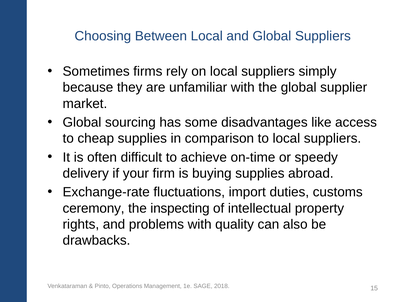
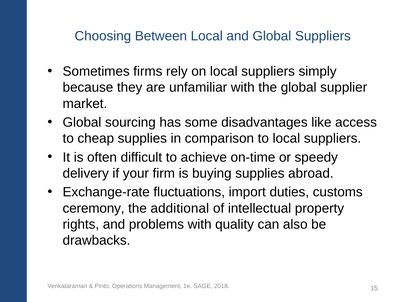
inspecting: inspecting -> additional
